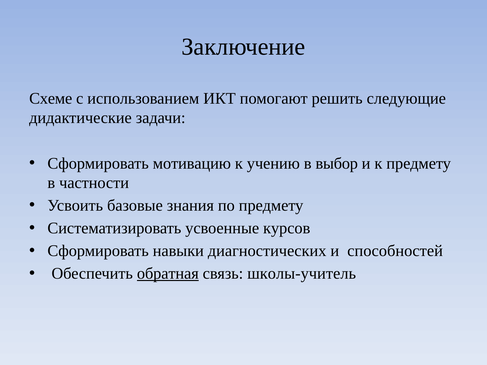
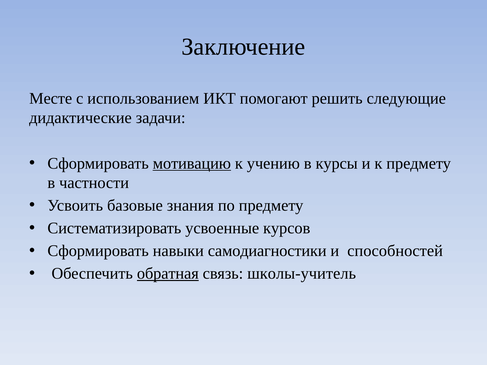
Схеме: Схеме -> Месте
мотивацию underline: none -> present
выбор: выбор -> курсы
диагностических: диагностических -> самодиагностики
